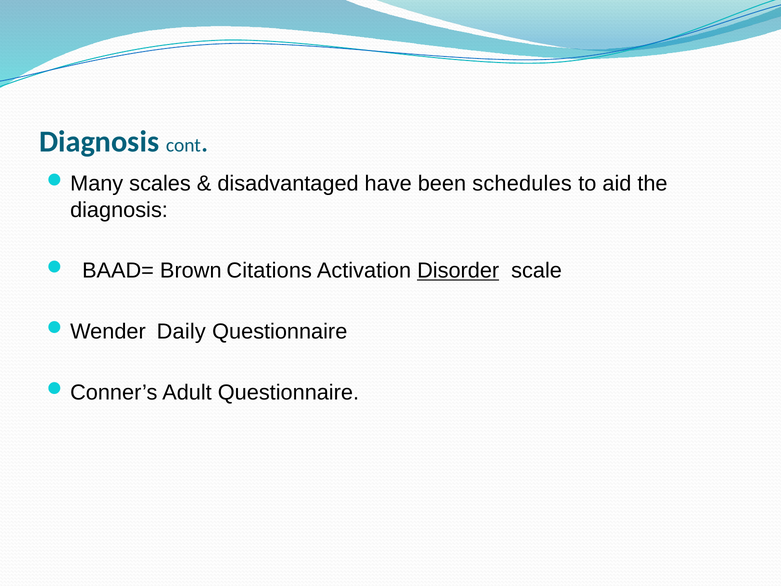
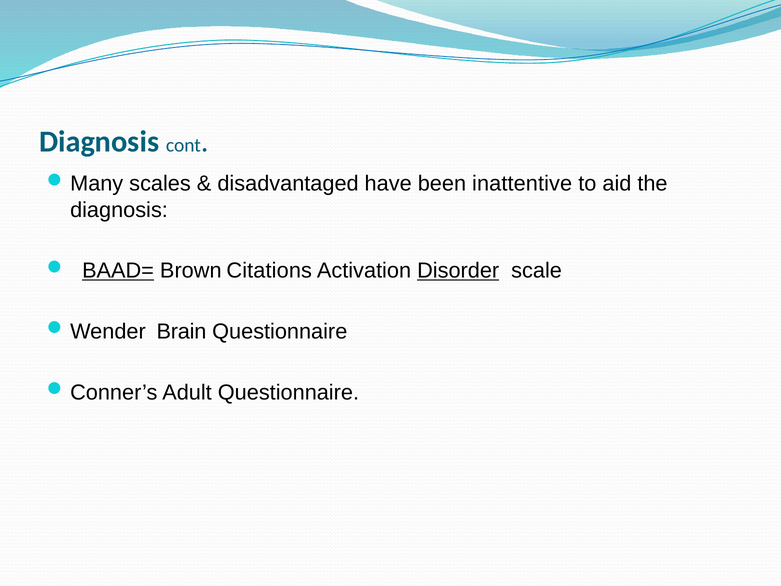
schedules: schedules -> inattentive
BAAD= underline: none -> present
Daily: Daily -> Brain
